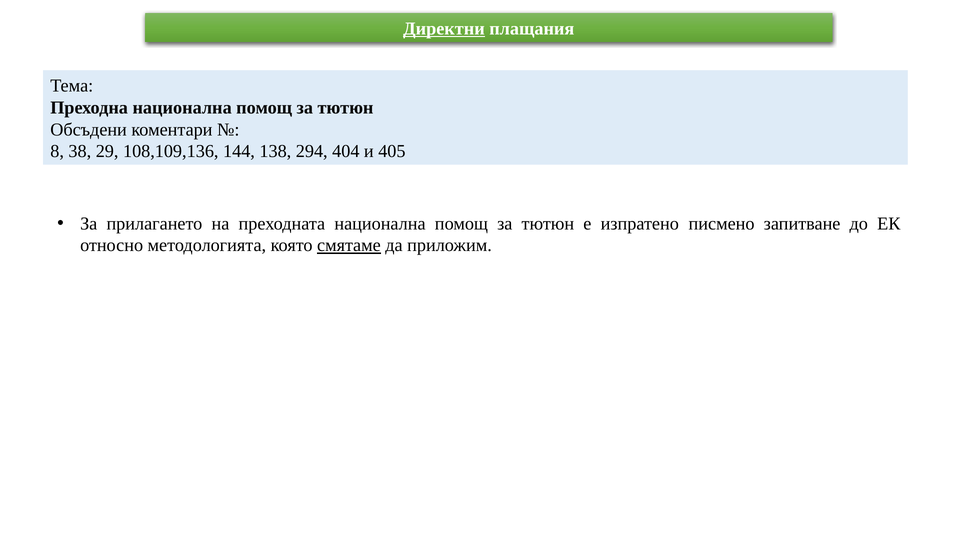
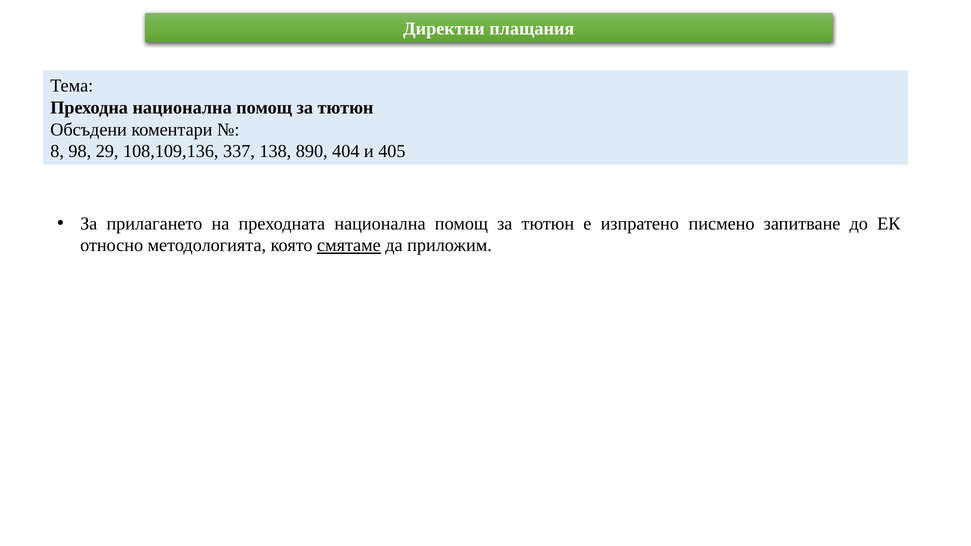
Директни underline: present -> none
38: 38 -> 98
144: 144 -> 337
294: 294 -> 890
